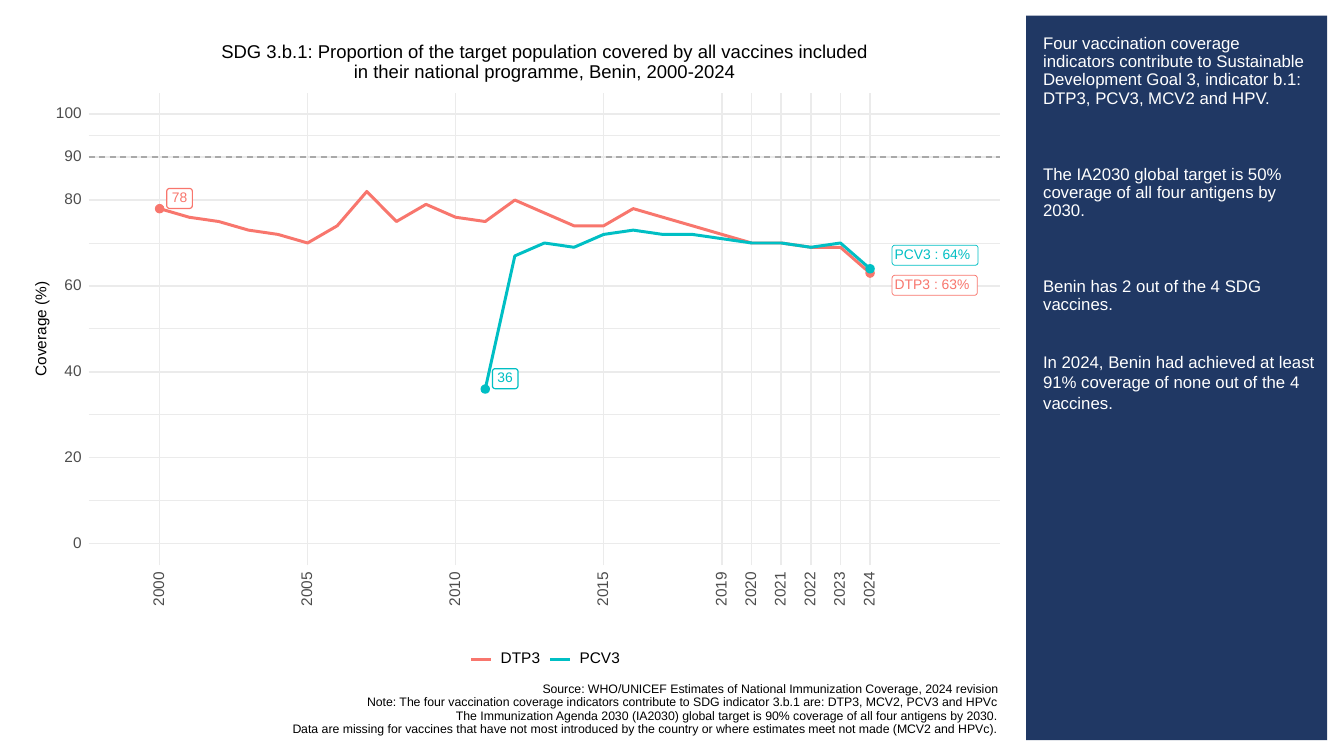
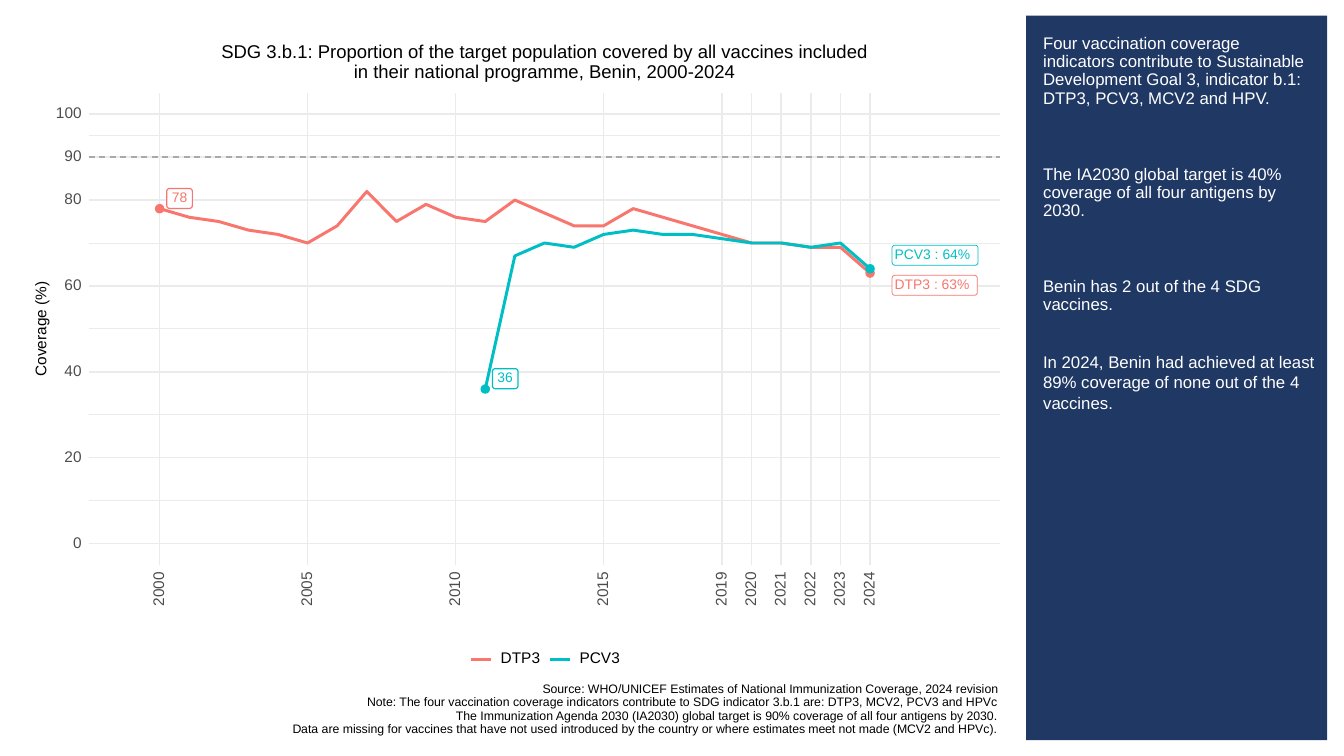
50%: 50% -> 40%
91%: 91% -> 89%
most: most -> used
